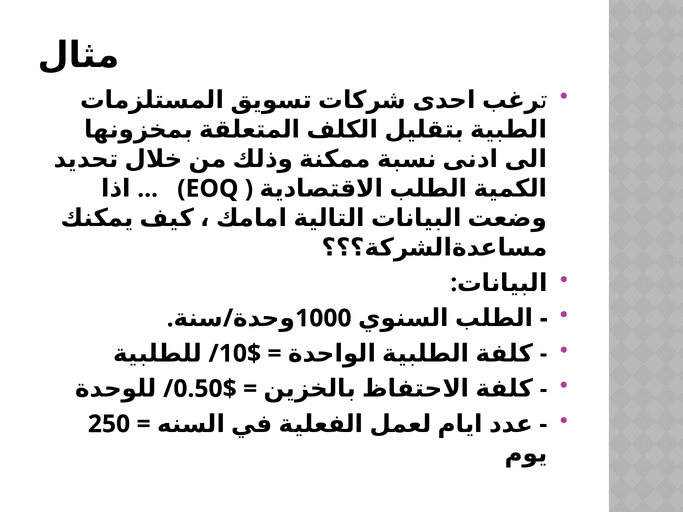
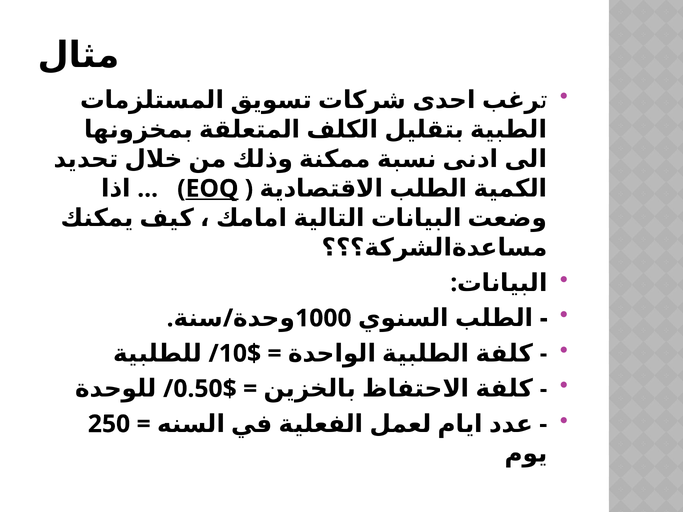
EOQ underline: none -> present
